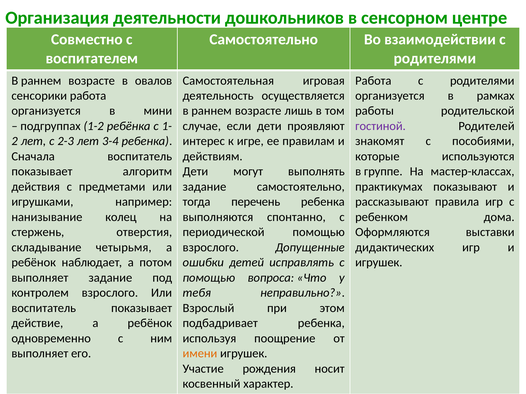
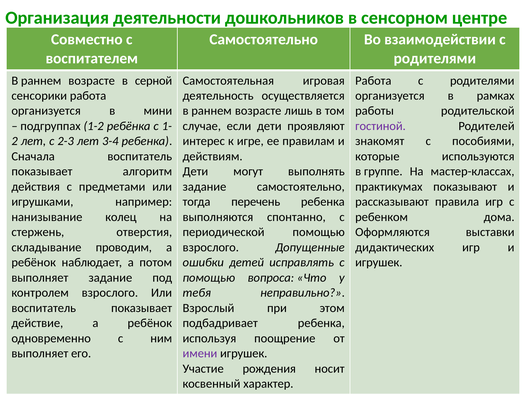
овалов: овалов -> серной
четырьмя: четырьмя -> проводим
имени colour: orange -> purple
